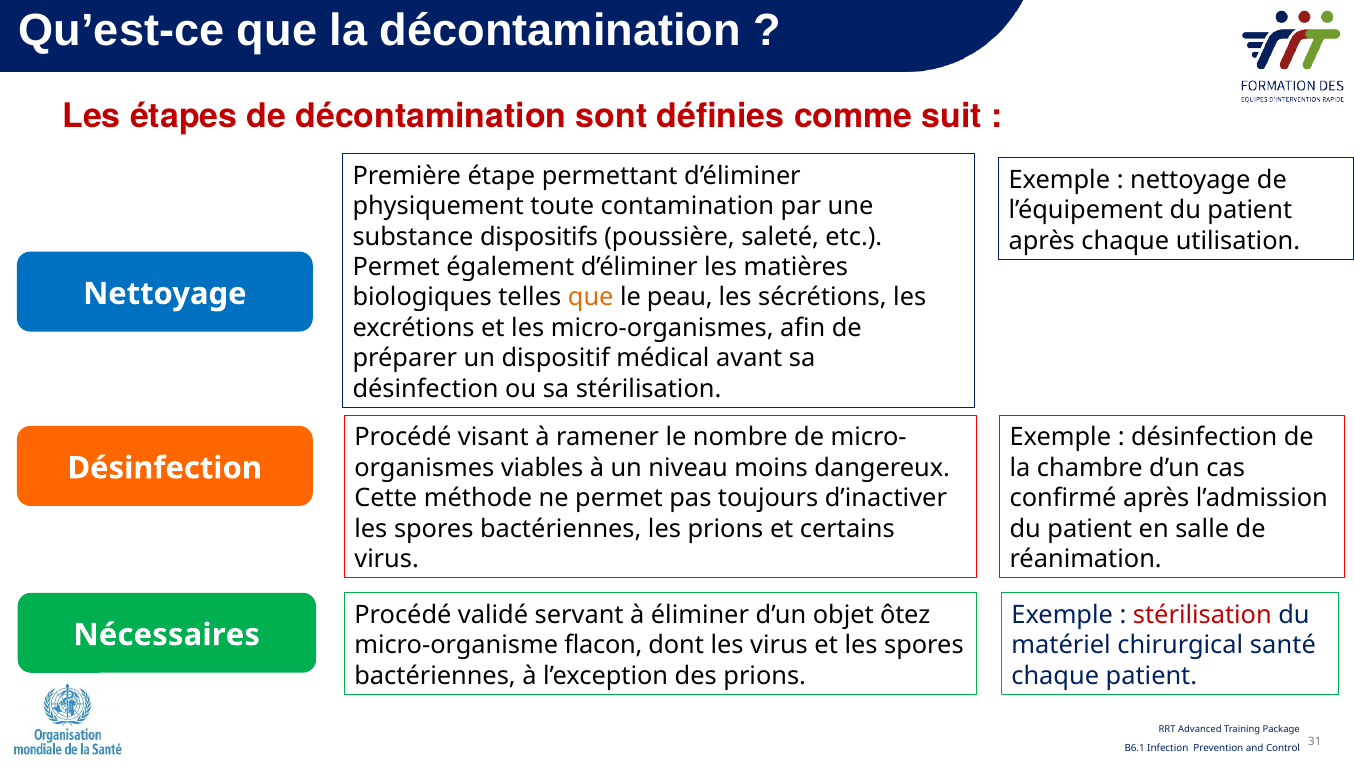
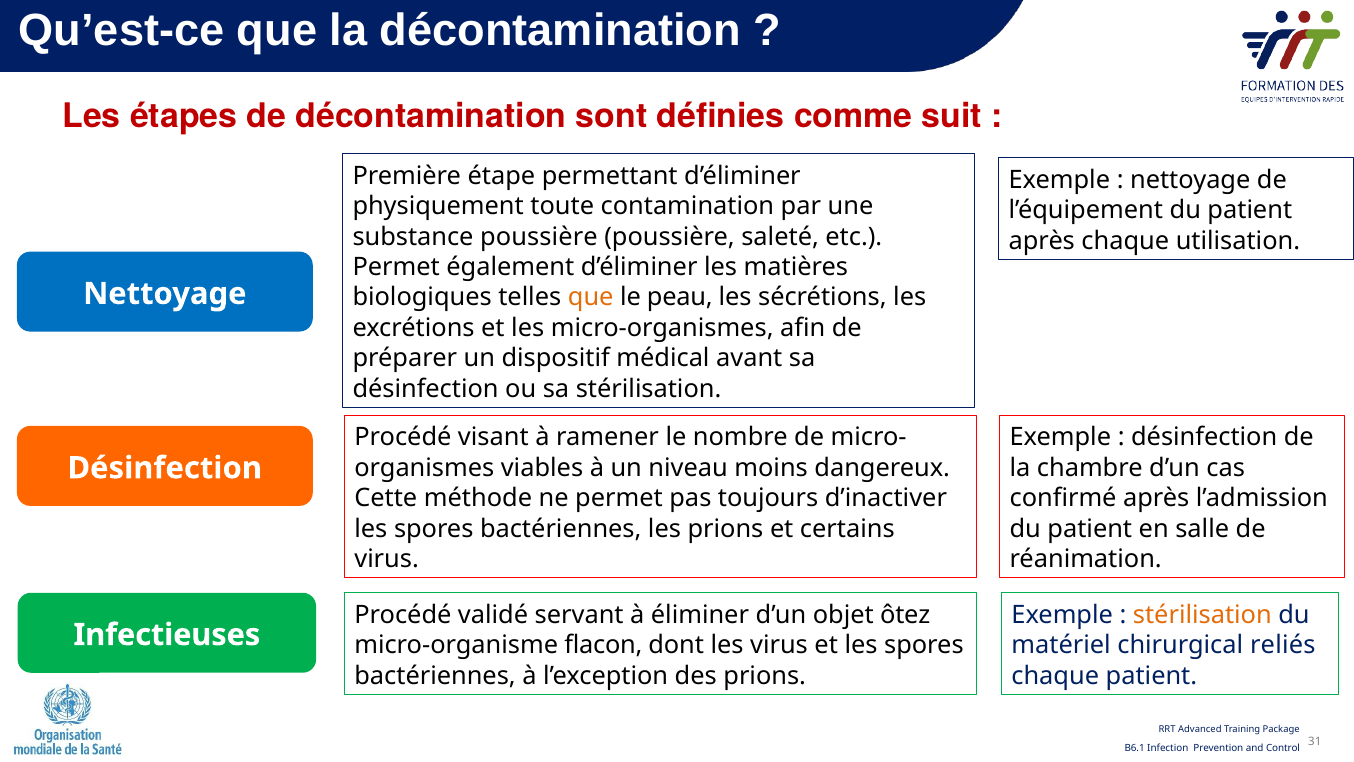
substance dispositifs: dispositifs -> poussière
stérilisation at (1202, 615) colour: red -> orange
Nécessaires: Nécessaires -> Infectieuses
santé: santé -> reliés
